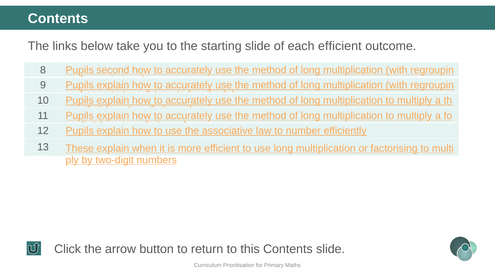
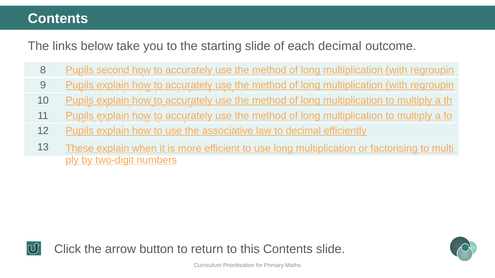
each efficient: efficient -> decimal
to number: number -> decimal
